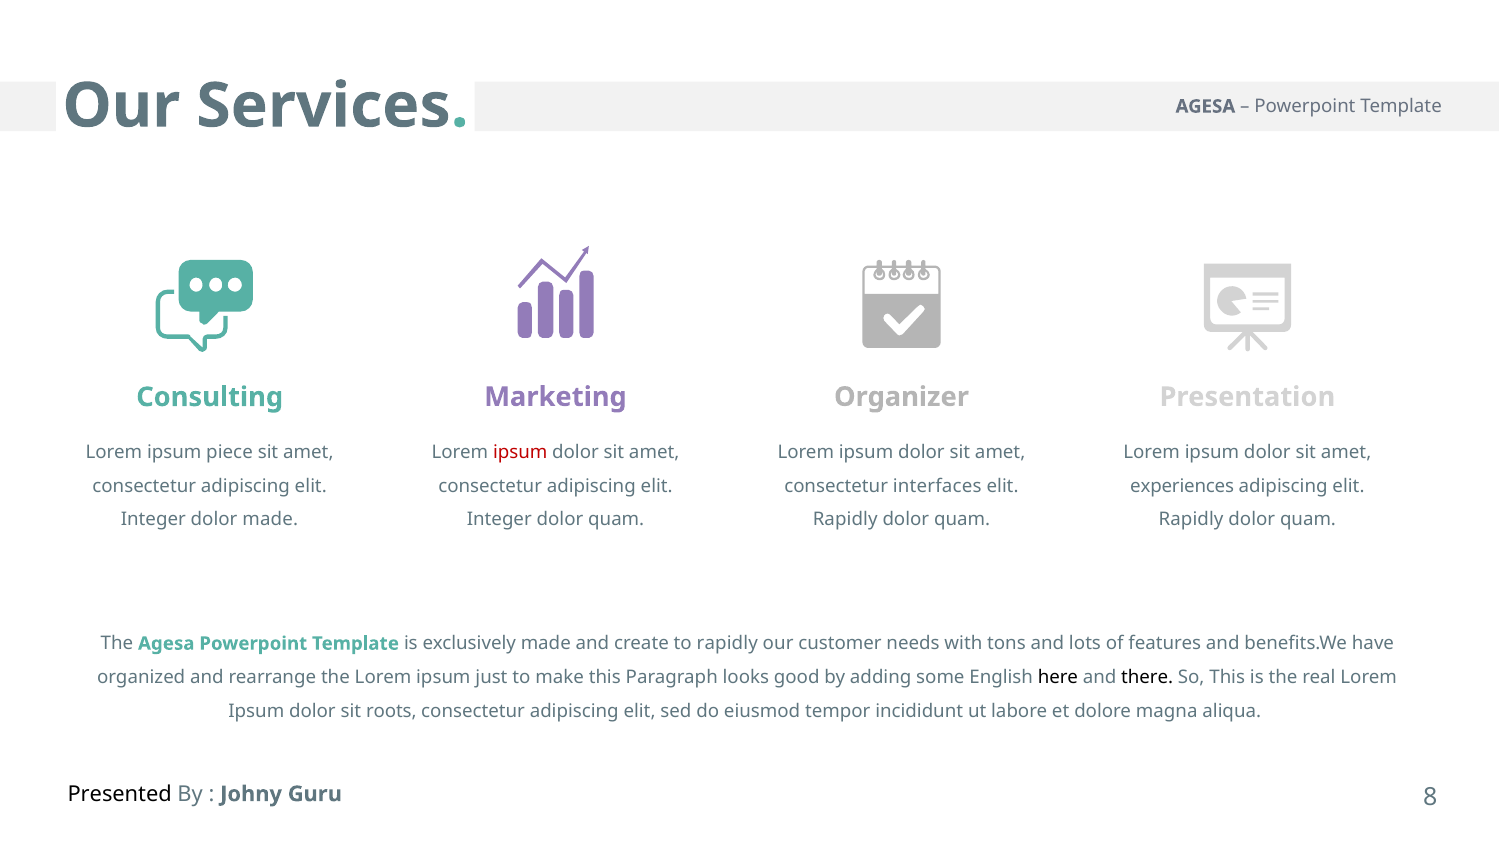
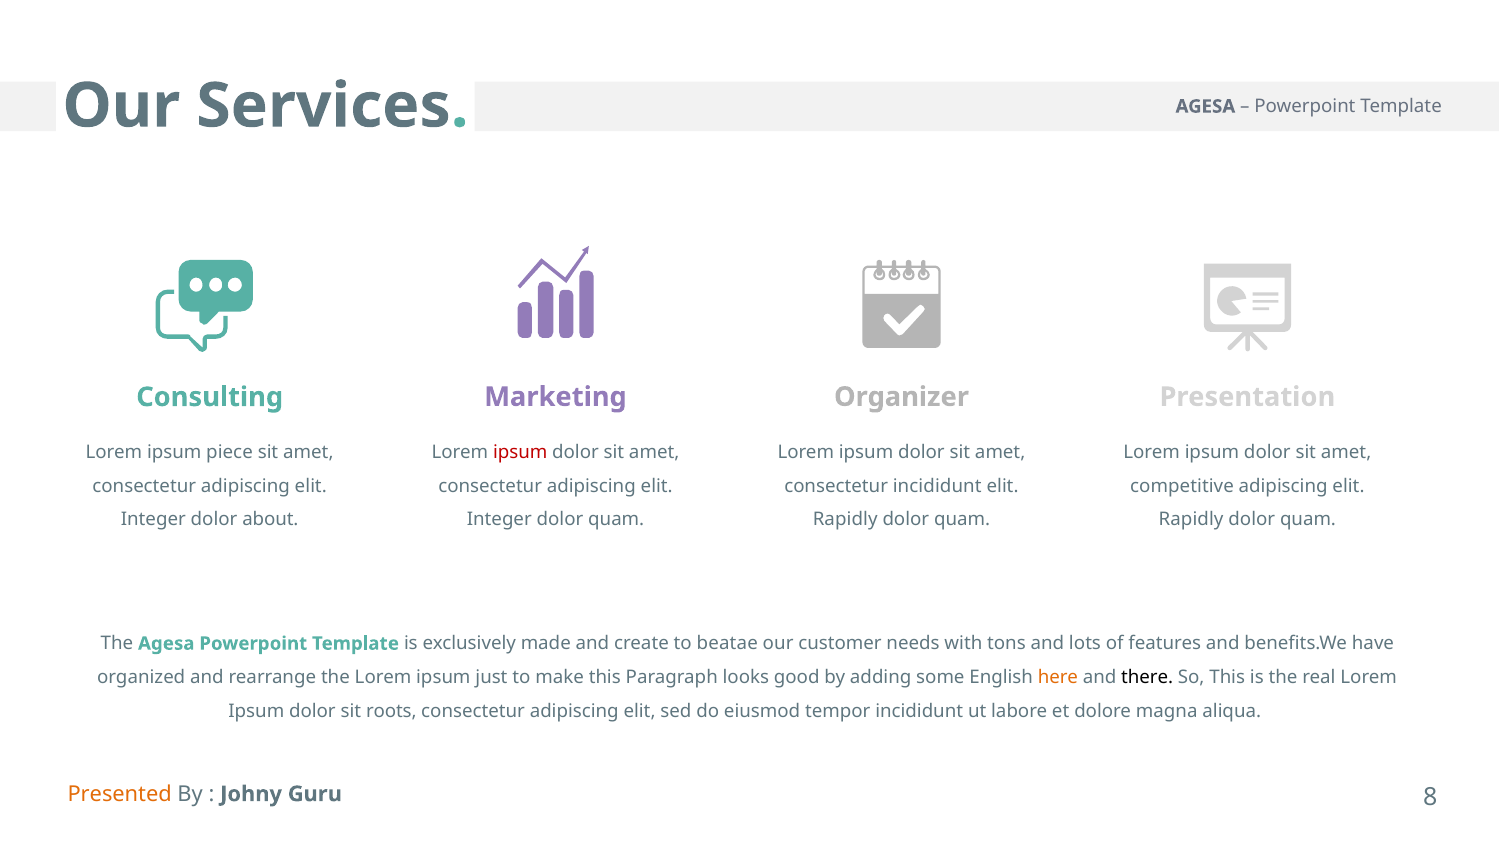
consectetur interfaces: interfaces -> incididunt
experiences: experiences -> competitive
dolor made: made -> about
to rapidly: rapidly -> beatae
here colour: black -> orange
Presented colour: black -> orange
